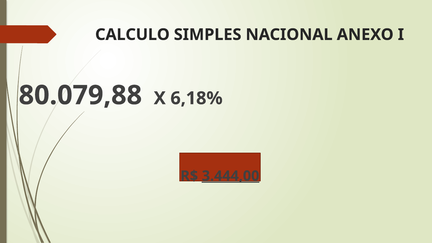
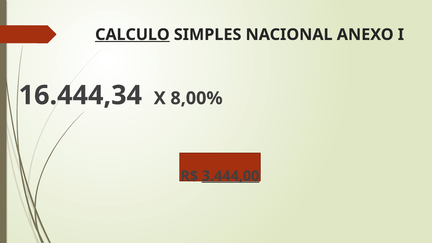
CALCULO underline: none -> present
80.079,88: 80.079,88 -> 16.444,34
6,18%: 6,18% -> 8,00%
